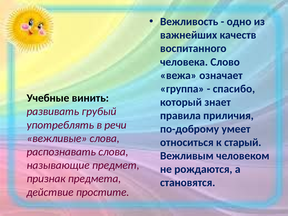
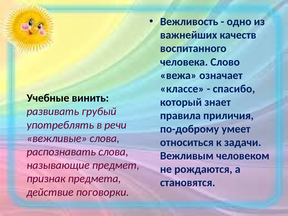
группа: группа -> классе
старый: старый -> задачи
простите: простите -> поговорки
